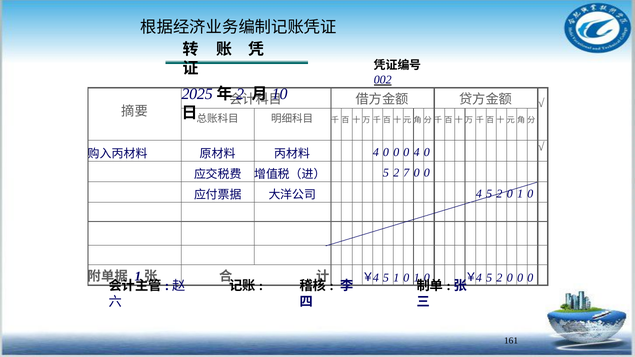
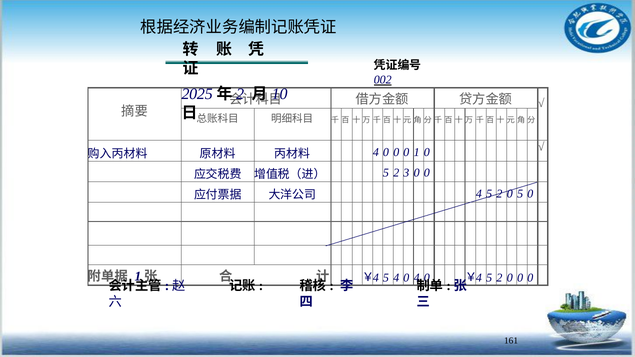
0 4: 4 -> 1
7: 7 -> 3
2 0 1: 1 -> 5
5 1: 1 -> 4
1 at (417, 278): 1 -> 4
